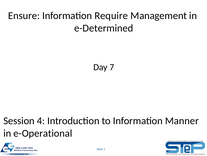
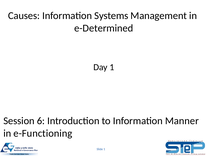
Ensure: Ensure -> Causes
Require: Require -> Systems
Day 7: 7 -> 1
4: 4 -> 6
e-Operational: e-Operational -> e-Functioning
